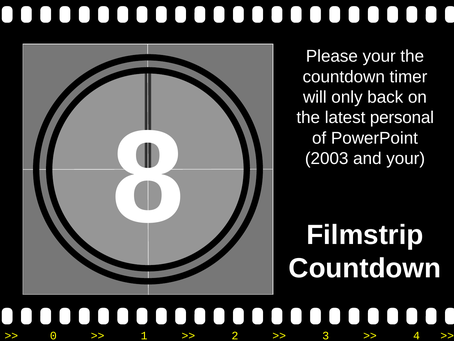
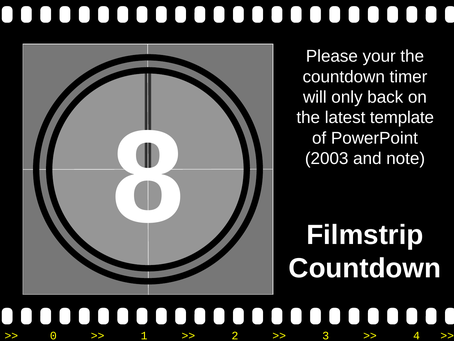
personal: personal -> template
and your: your -> note
